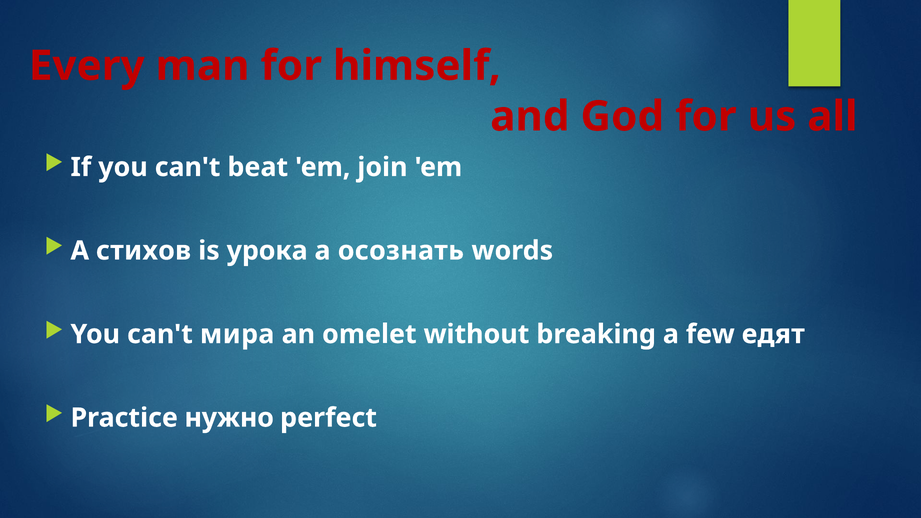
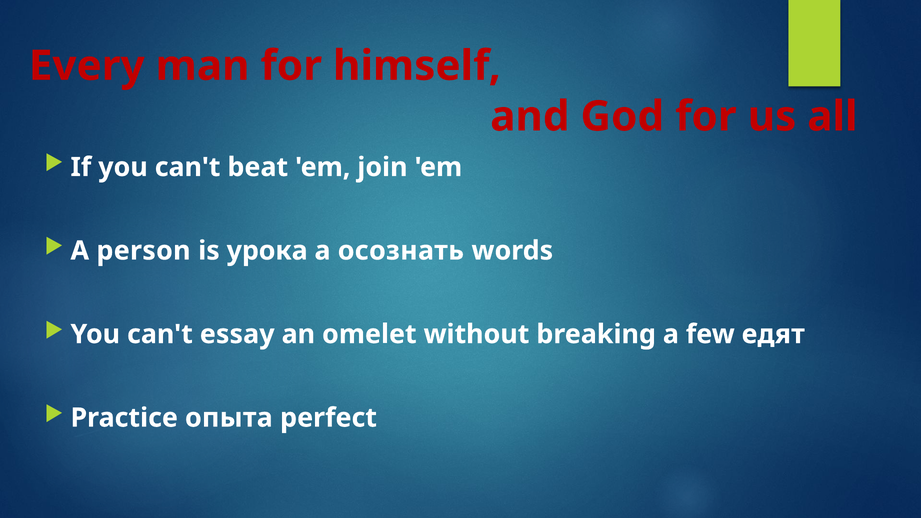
стихов: стихов -> person
мира: мира -> essay
нужно: нужно -> опыта
